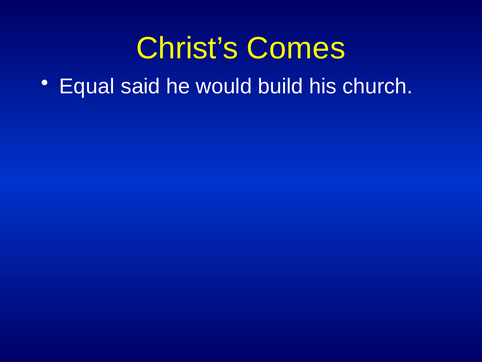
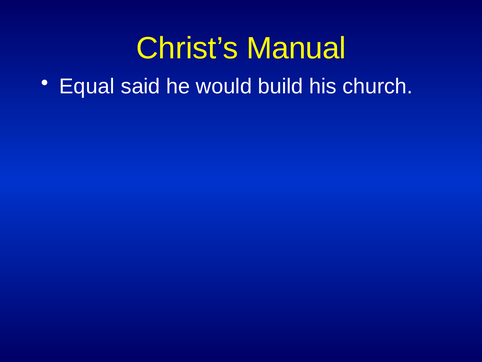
Comes: Comes -> Manual
